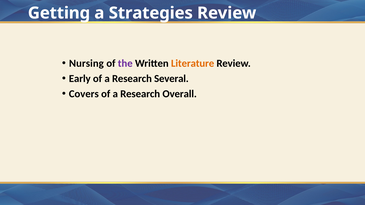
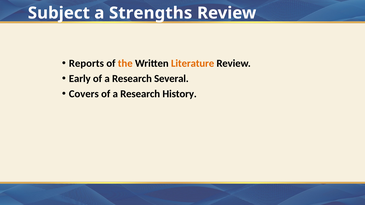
Getting: Getting -> Subject
Strategies: Strategies -> Strengths
Nursing: Nursing -> Reports
the colour: purple -> orange
Overall: Overall -> History
